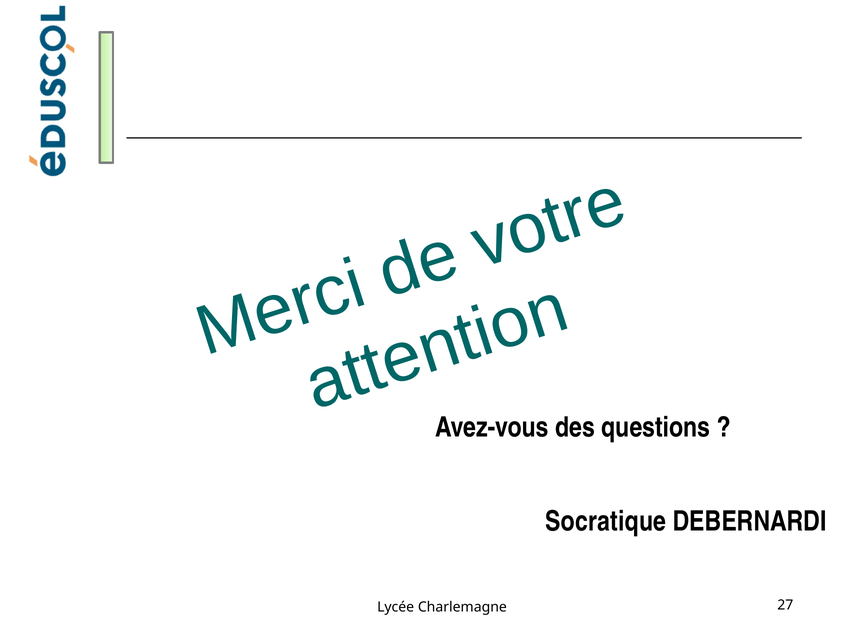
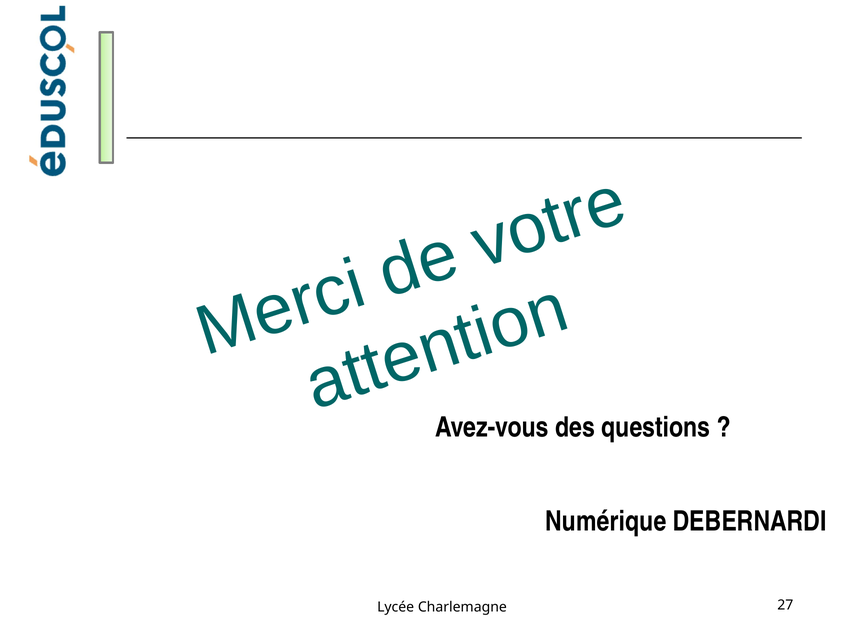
Socratique: Socratique -> Numérique
